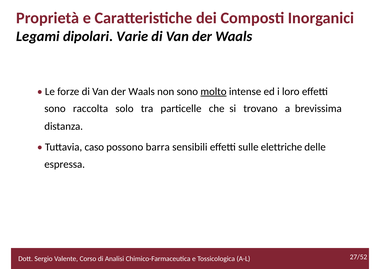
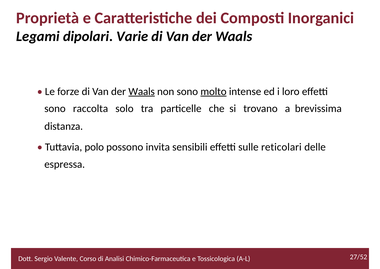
Waals at (142, 91) underline: none -> present
caso: caso -> polo
barra: barra -> invita
elettriche: elettriche -> reticolari
